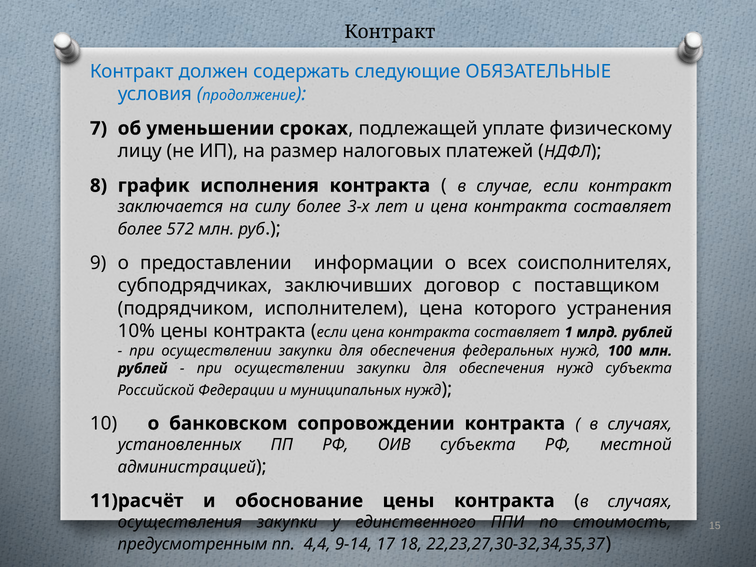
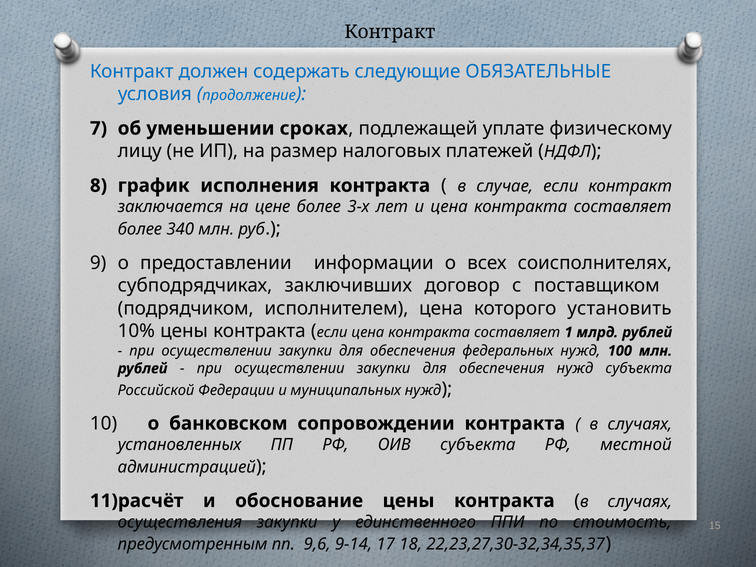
силу: силу -> цене
572: 572 -> 340
устранения: устранения -> установить
4,4: 4,4 -> 9,6
